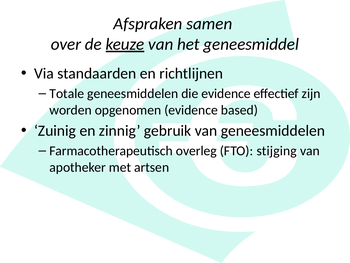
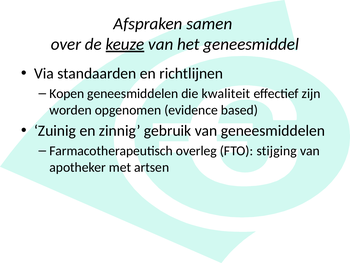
Totale: Totale -> Kopen
die evidence: evidence -> kwaliteit
